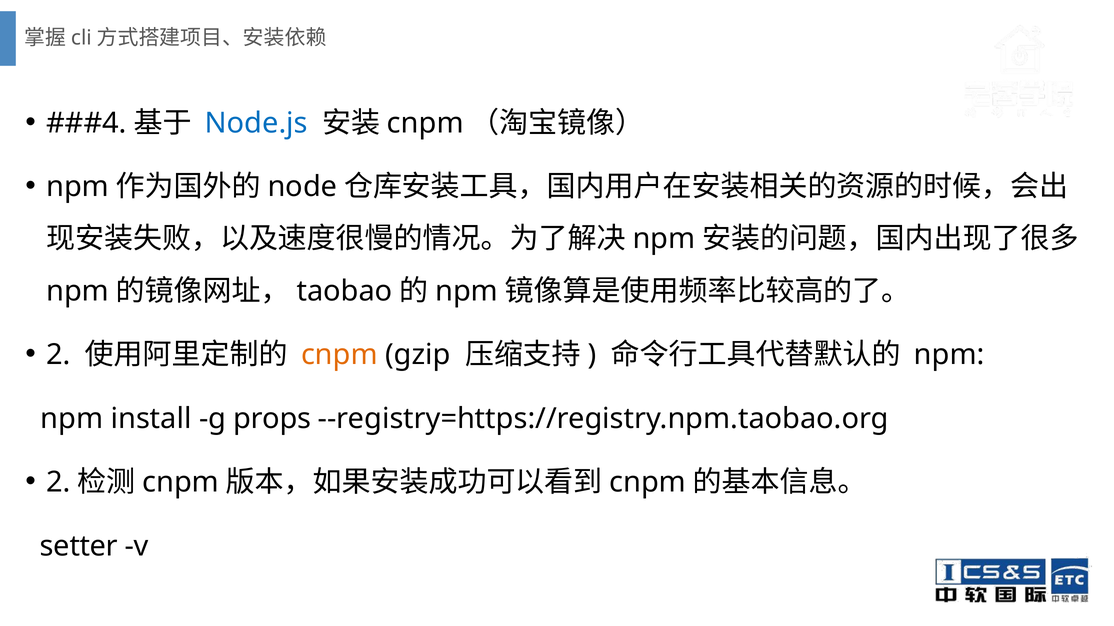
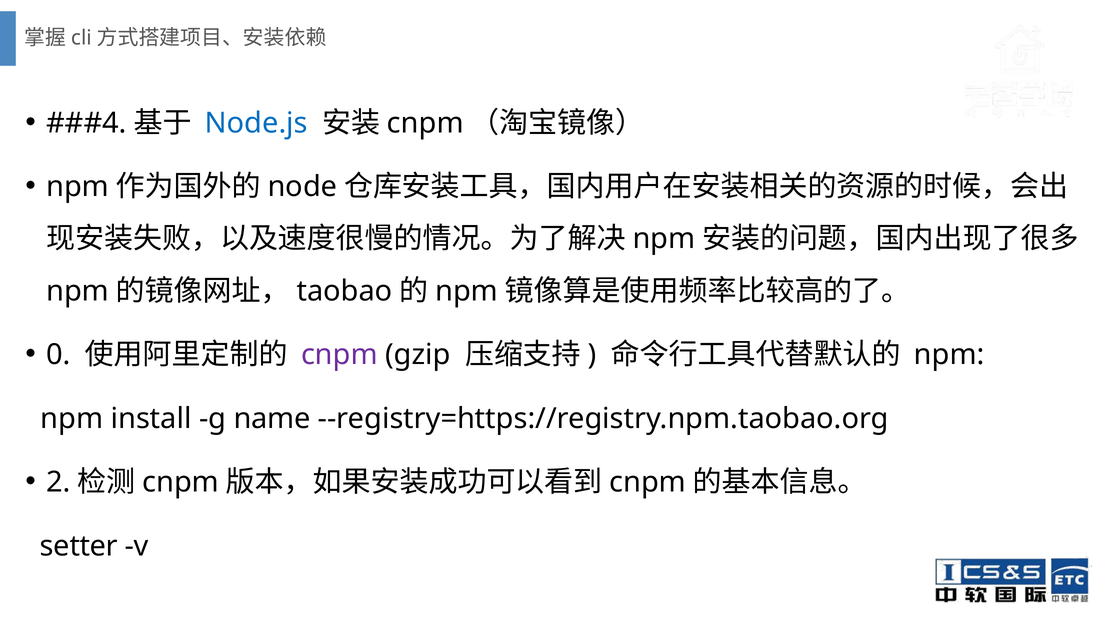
2 at (58, 355): 2 -> 0
cnpm at (339, 355) colour: orange -> purple
props: props -> name
